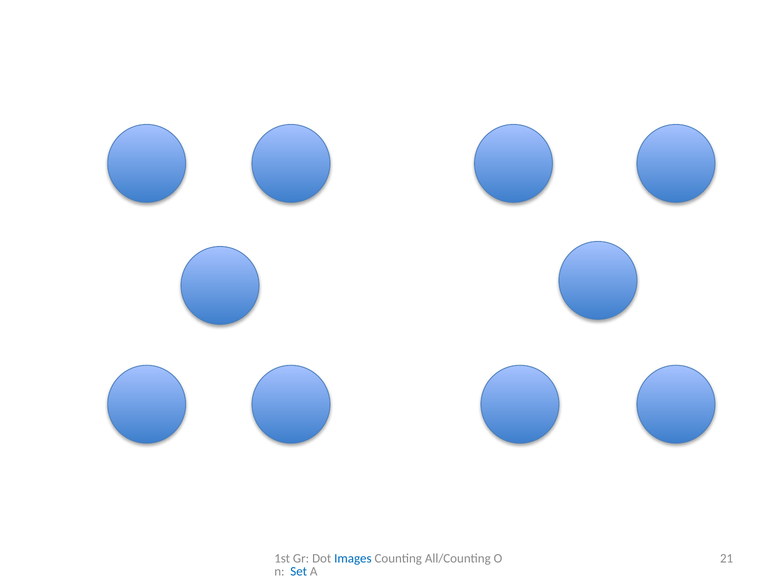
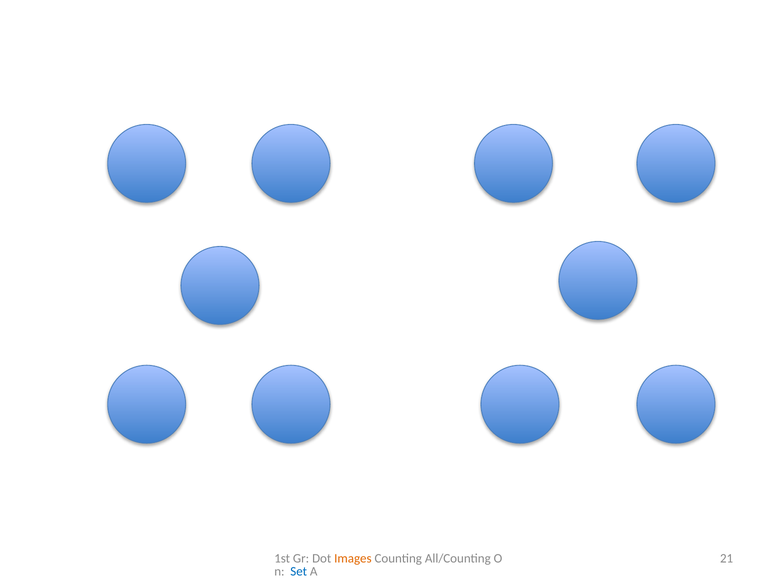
Images colour: blue -> orange
